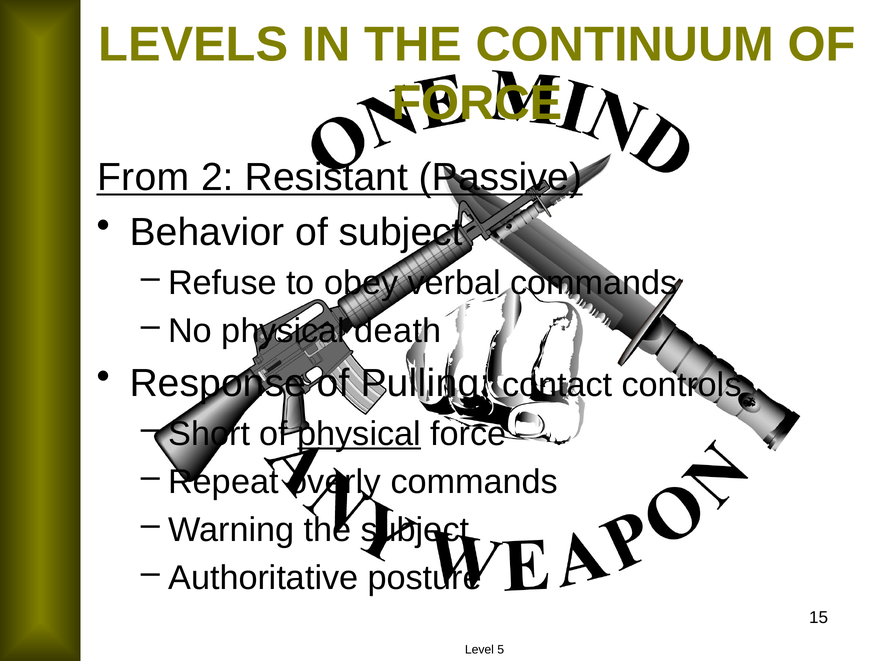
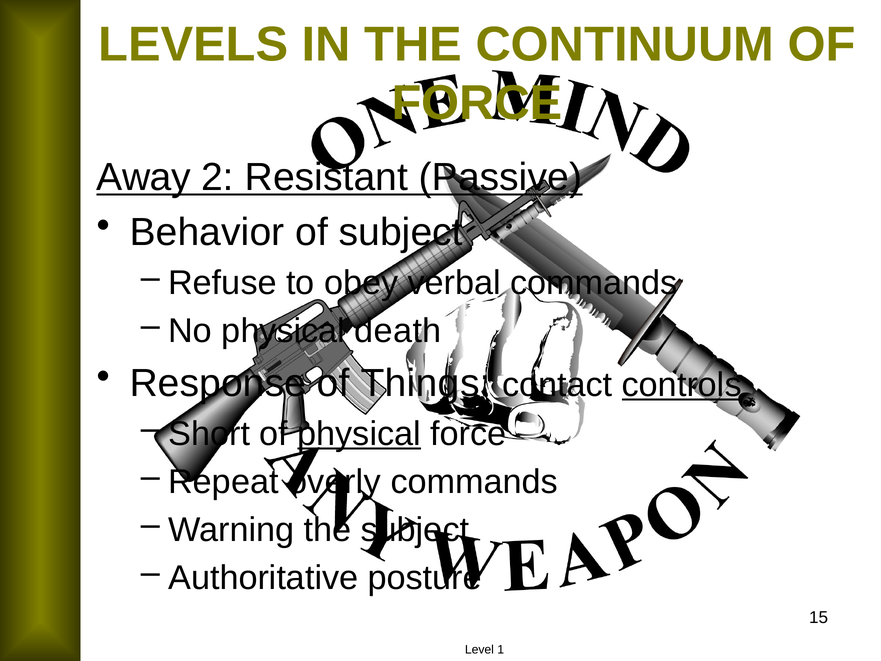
From: From -> Away
Pulling: Pulling -> Things
controls underline: none -> present
5: 5 -> 1
